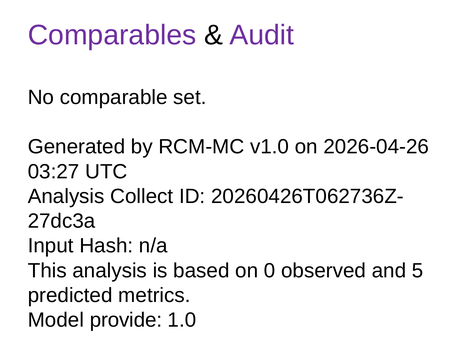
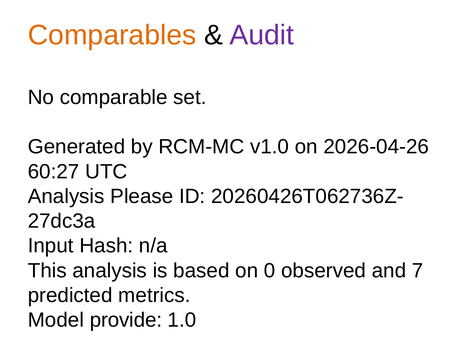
Comparables colour: purple -> orange
03:27: 03:27 -> 60:27
Collect: Collect -> Please
5: 5 -> 7
